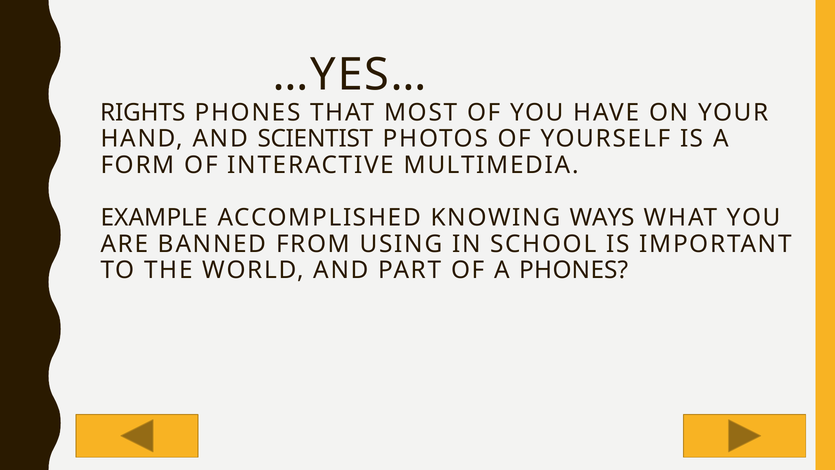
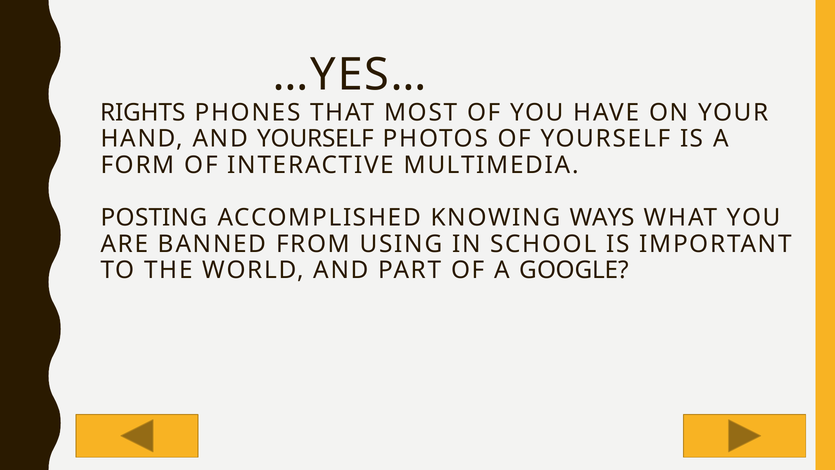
AND SCIENTIST: SCIENTIST -> YOURSELF
EXAMPLE: EXAMPLE -> POSTING
A PHONES: PHONES -> GOOGLE
